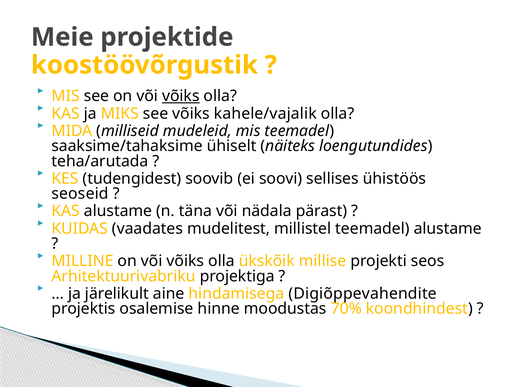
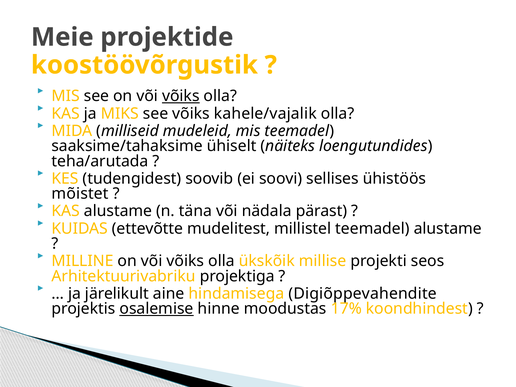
seoseid: seoseid -> mõistet
vaadates: vaadates -> ettevõtte
osalemise underline: none -> present
70%: 70% -> 17%
